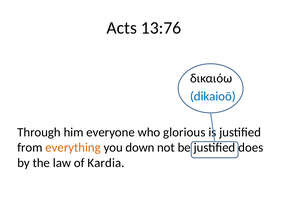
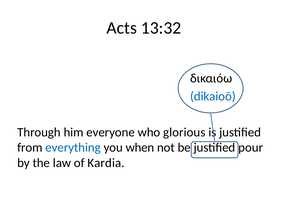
13:76: 13:76 -> 13:32
everything colour: orange -> blue
down: down -> when
does: does -> pour
